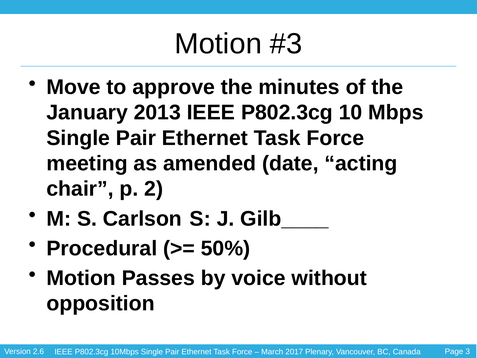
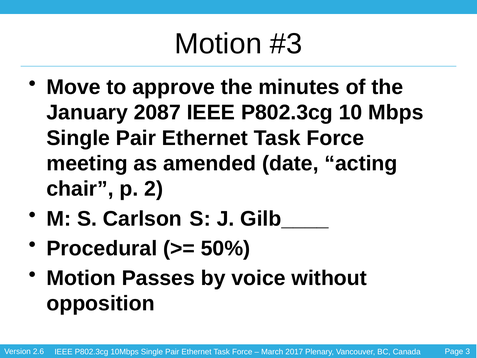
2013: 2013 -> 2087
